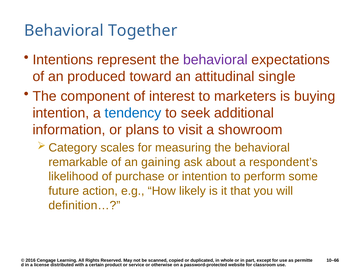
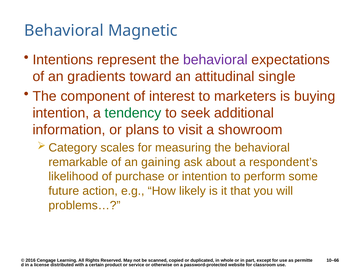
Together: Together -> Magnetic
produced: produced -> gradients
tendency colour: blue -> green
definition…: definition… -> problems…
